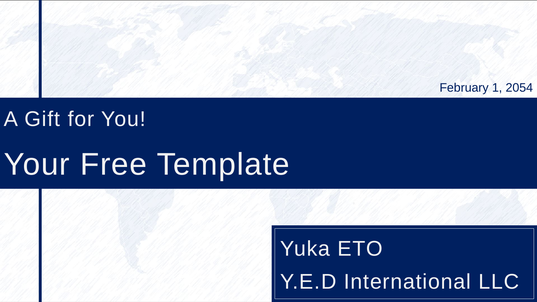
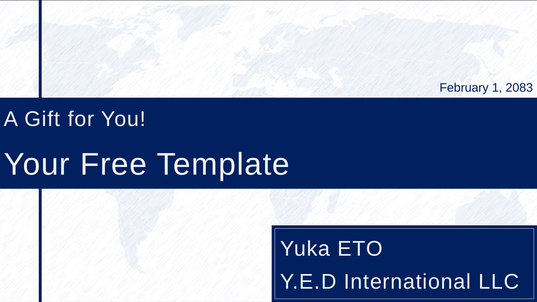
2054: 2054 -> 2083
